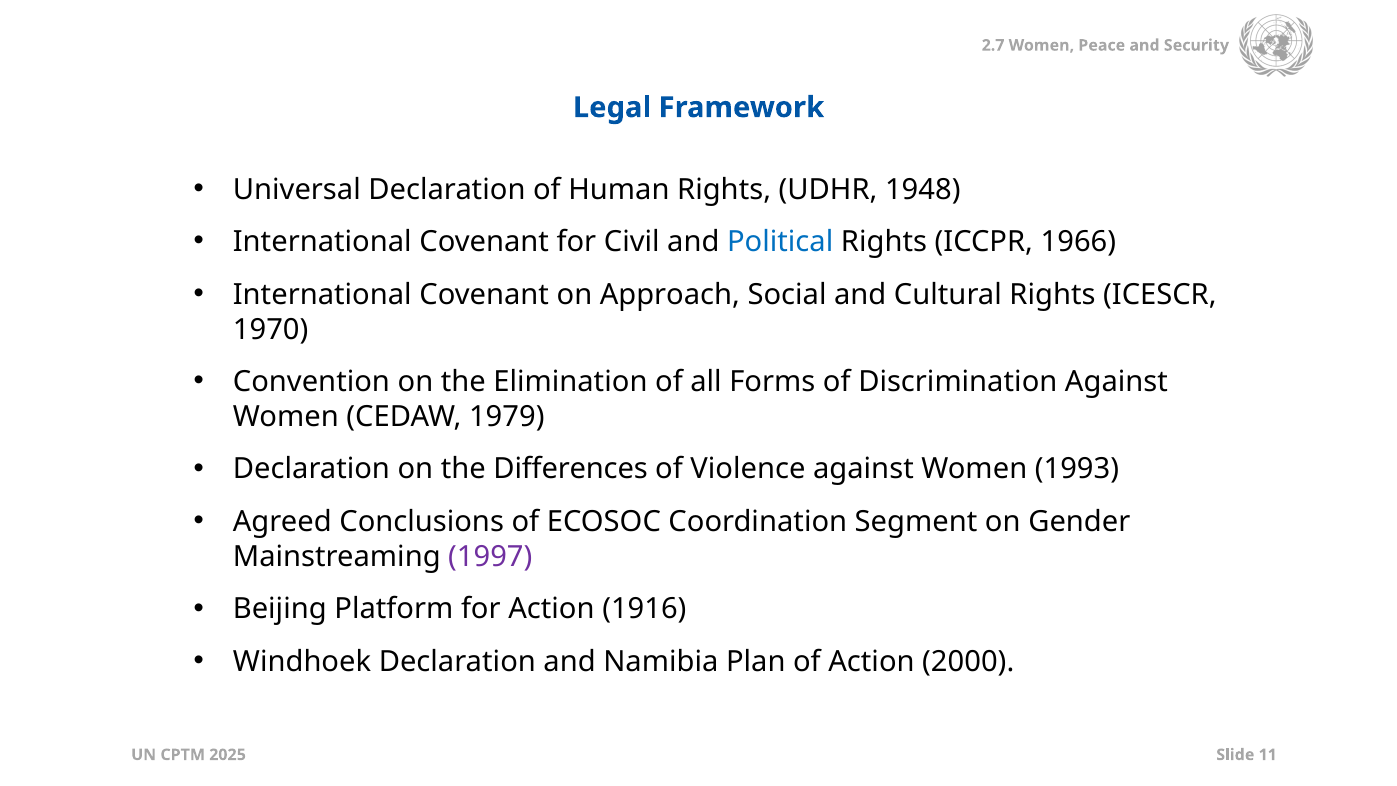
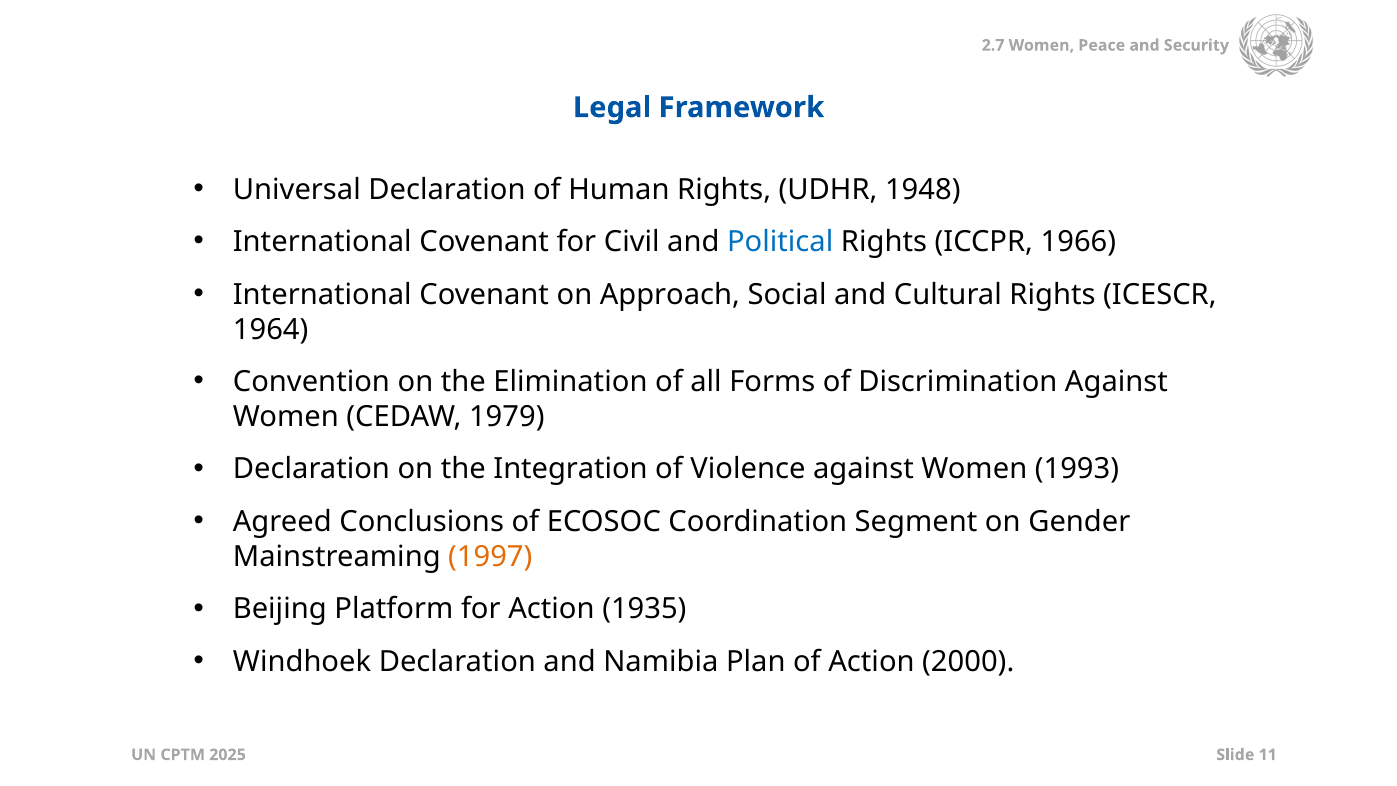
1970: 1970 -> 1964
Differences: Differences -> Integration
1997 colour: purple -> orange
1916: 1916 -> 1935
